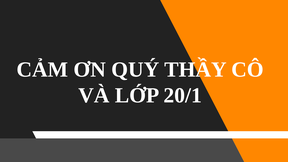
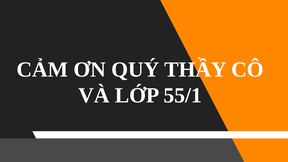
20/1: 20/1 -> 55/1
